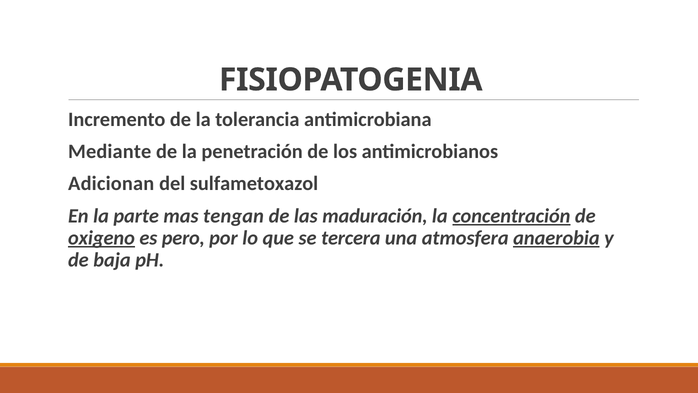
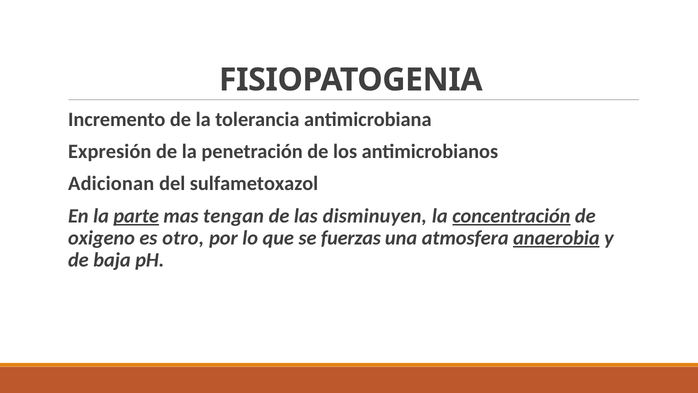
Mediante: Mediante -> Expresión
parte underline: none -> present
maduración: maduración -> disminuyen
oxigeno underline: present -> none
pero: pero -> otro
tercera: tercera -> fuerzas
